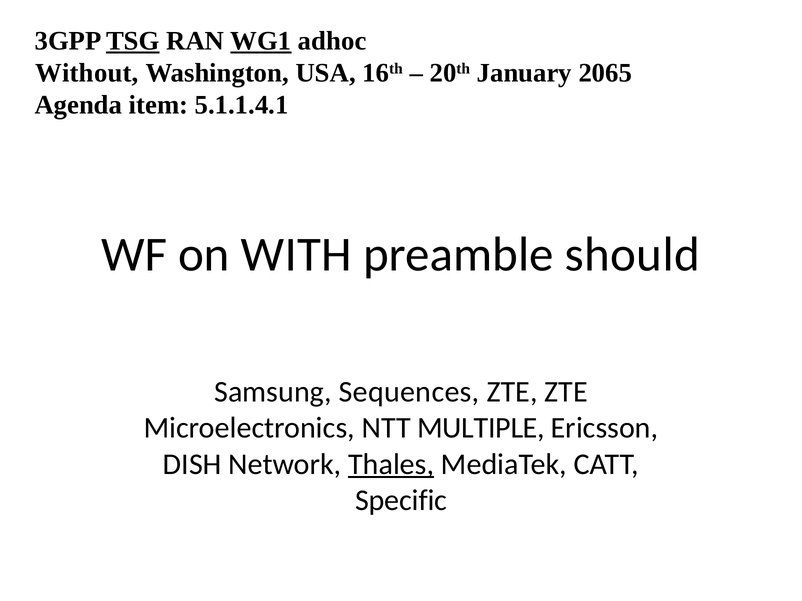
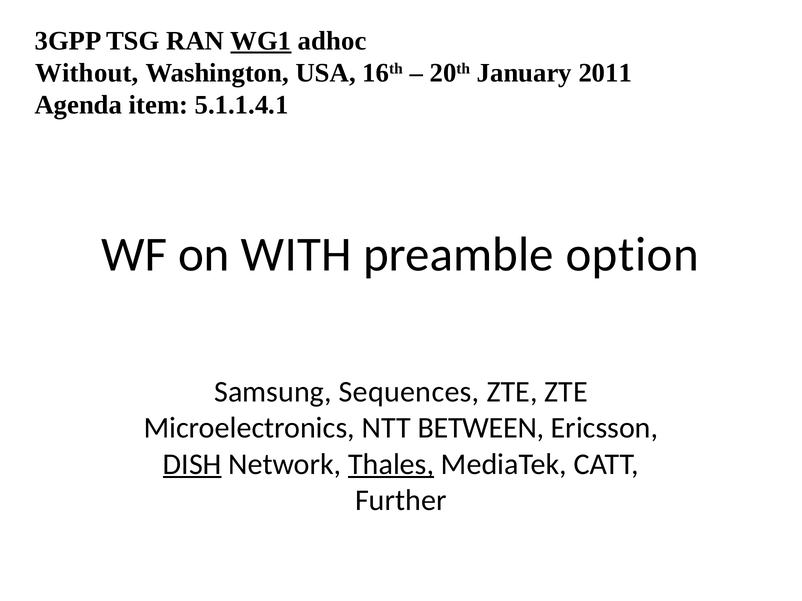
TSG underline: present -> none
2065: 2065 -> 2011
should: should -> option
MULTIPLE: MULTIPLE -> BETWEEN
DISH underline: none -> present
Specific: Specific -> Further
